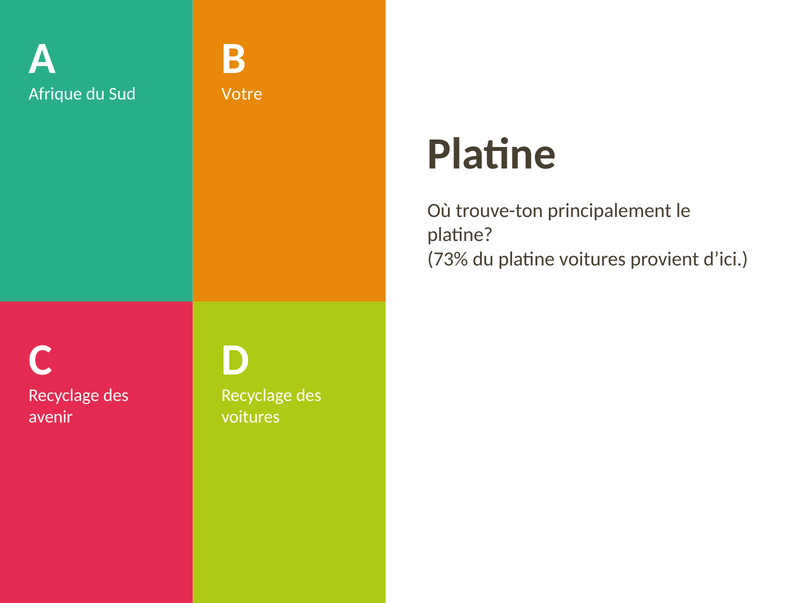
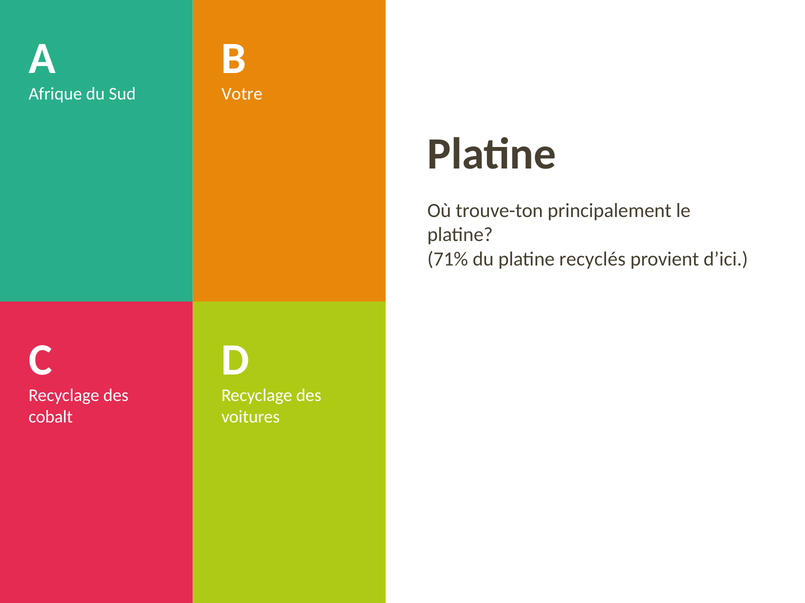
73%: 73% -> 71%
platine voitures: voitures -> recyclés
avenir: avenir -> cobalt
